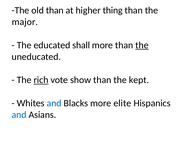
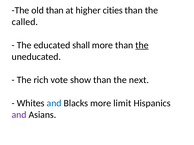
thing: thing -> cities
major: major -> called
rich underline: present -> none
kept: kept -> next
elite: elite -> limit
and at (19, 115) colour: blue -> purple
